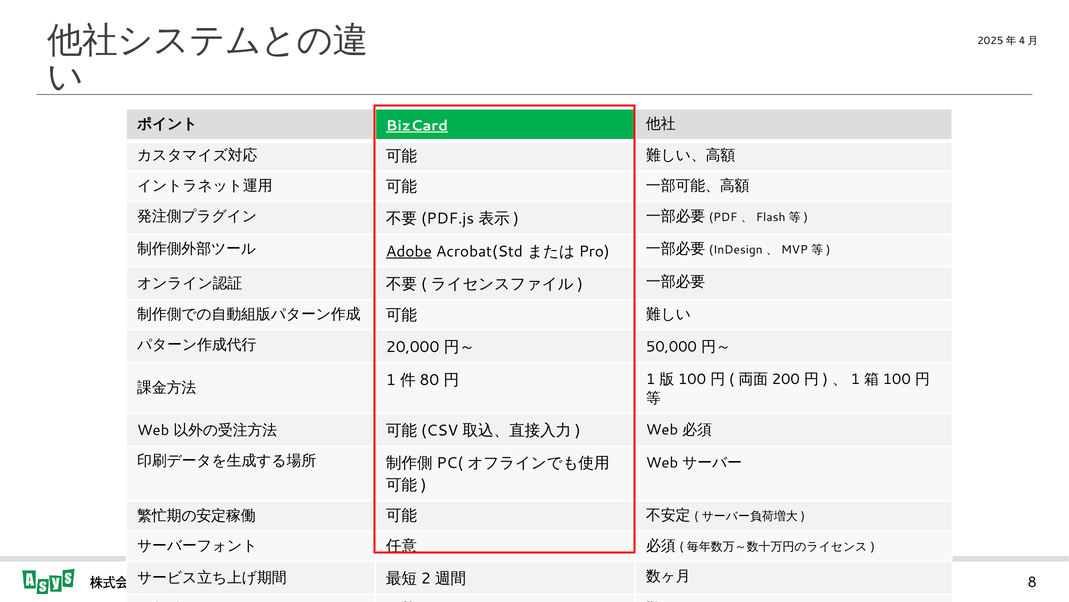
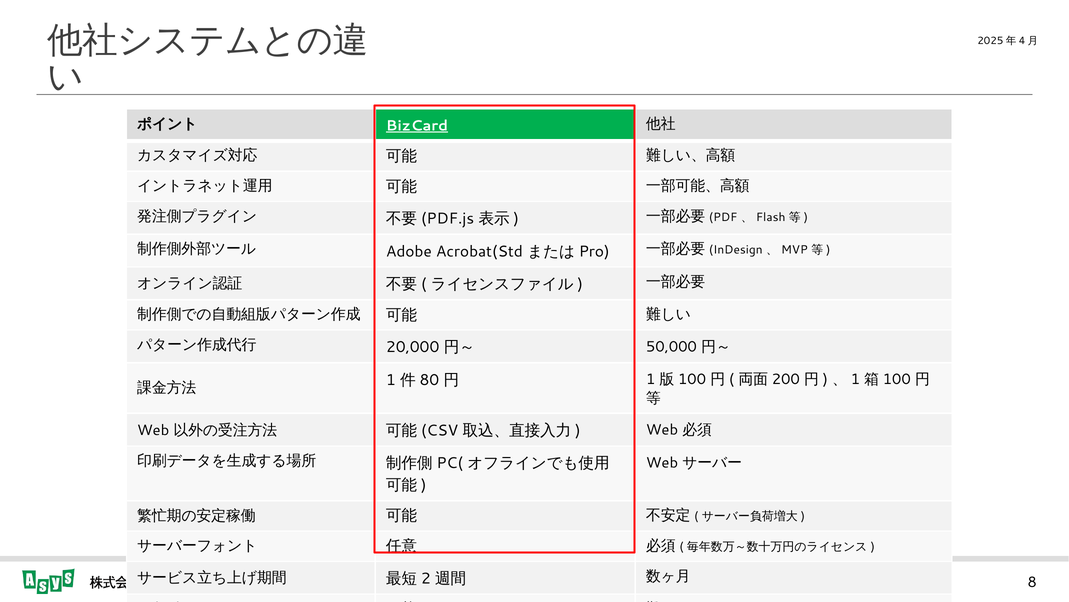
Adobe underline: present -> none
